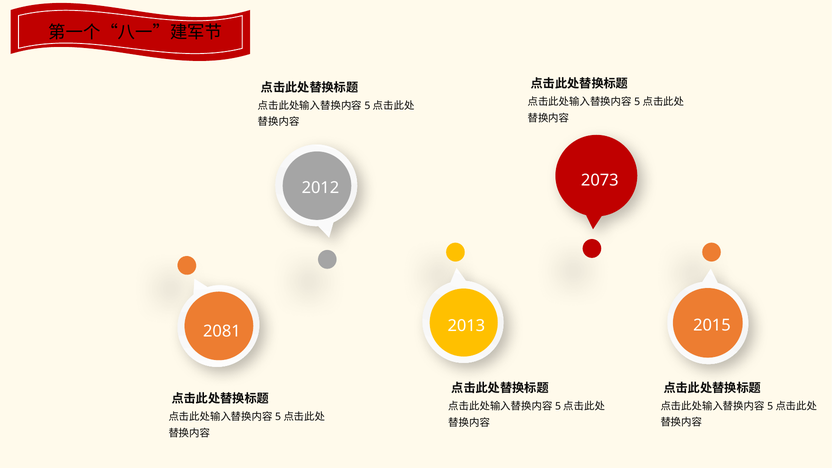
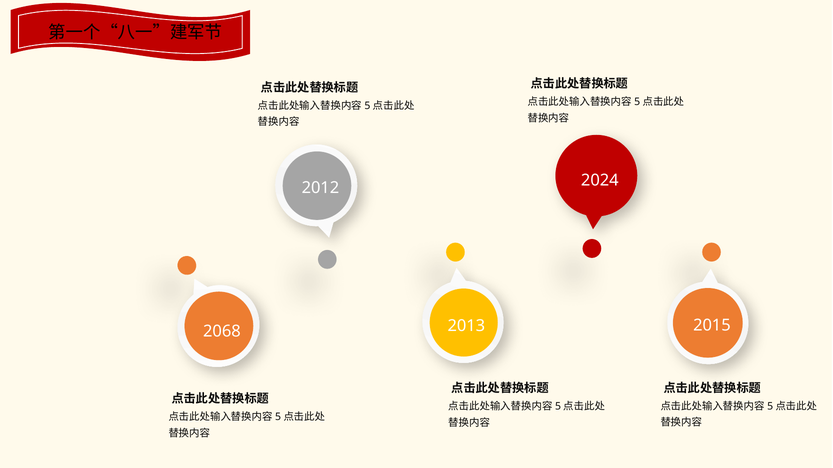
2073: 2073 -> 2024
2081: 2081 -> 2068
